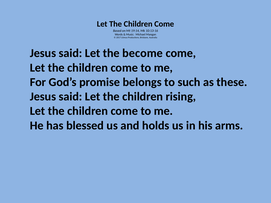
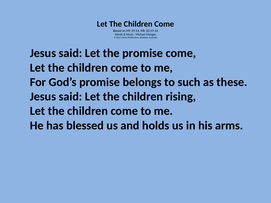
the become: become -> promise
